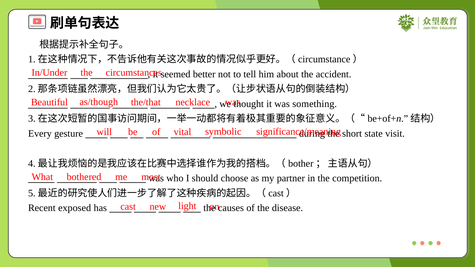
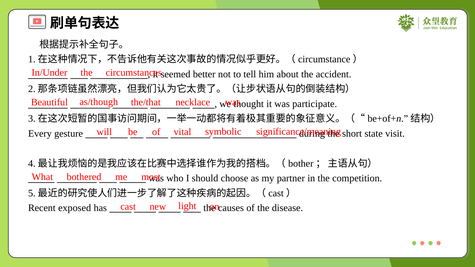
something: something -> participate
